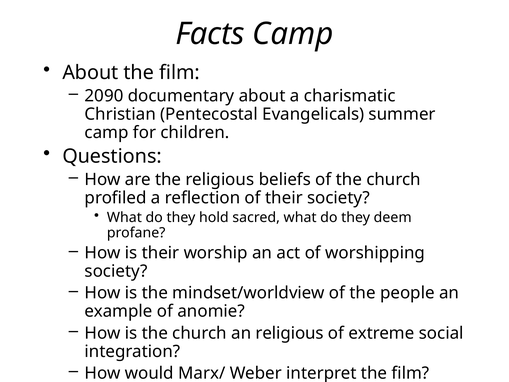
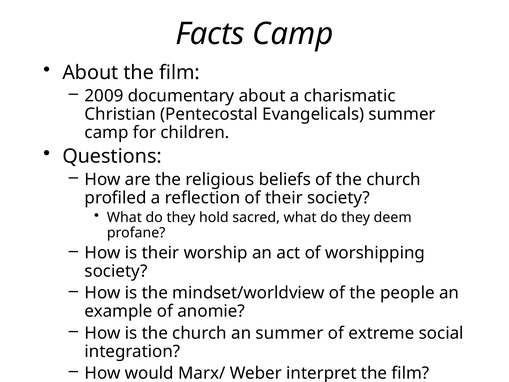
2090: 2090 -> 2009
an religious: religious -> summer
